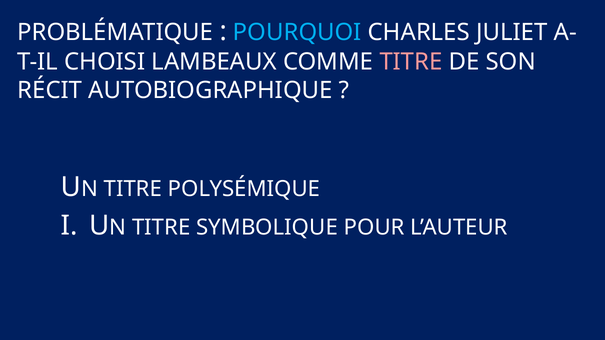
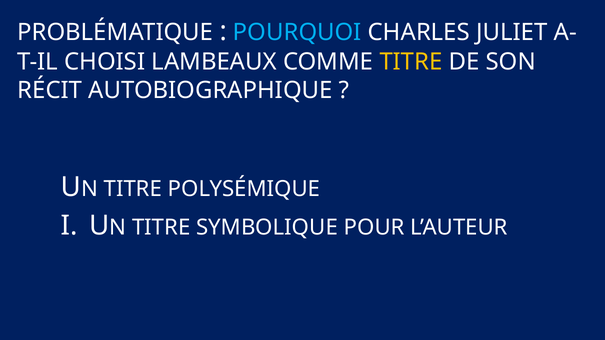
TITRE at (411, 62) colour: pink -> yellow
